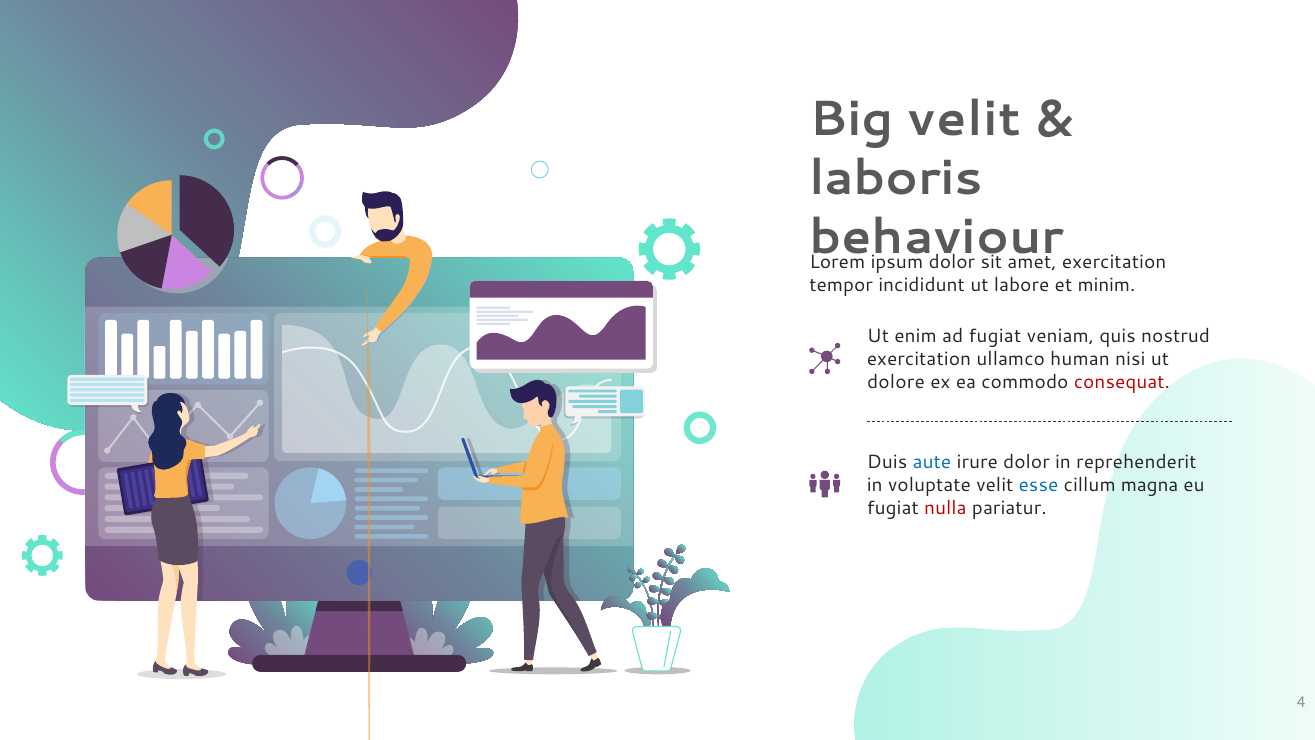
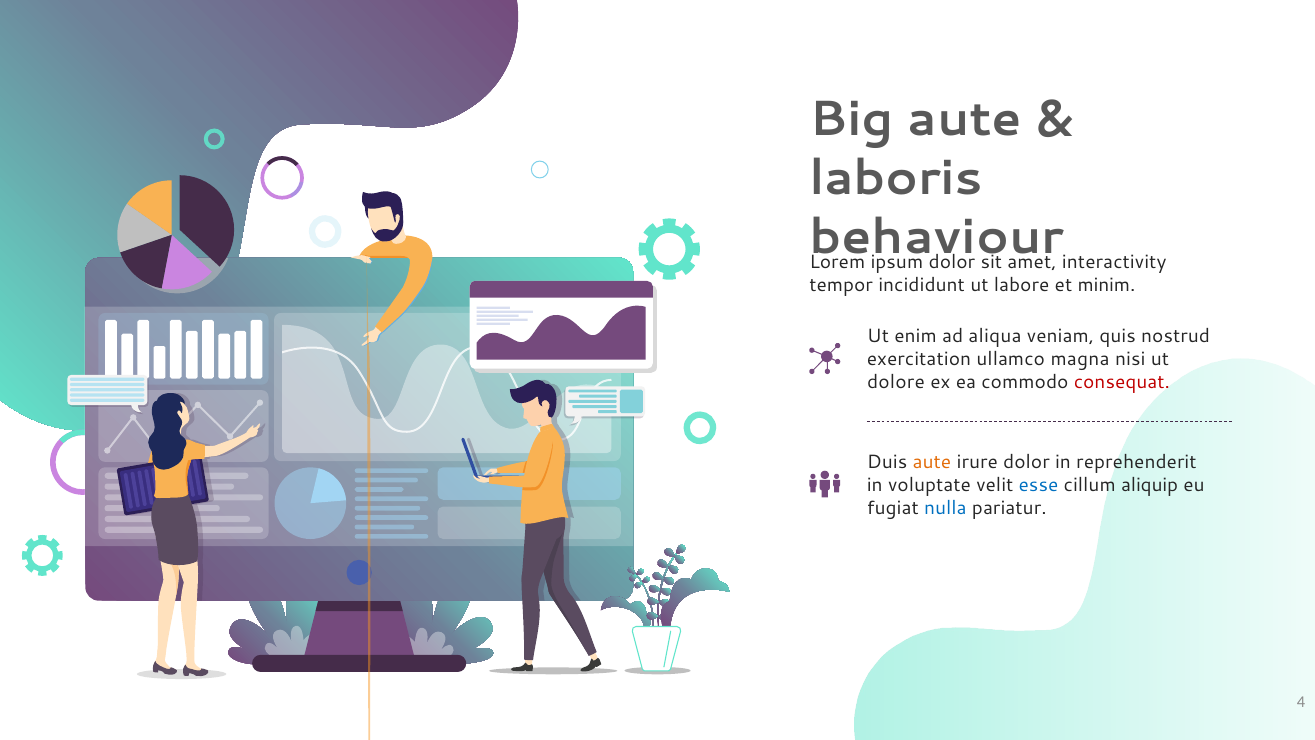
Big velit: velit -> aute
exercitation at (1114, 262): exercitation -> interactivity
ad fugiat: fugiat -> aliqua
human: human -> magna
aute at (932, 462) colour: blue -> orange
magna: magna -> aliquip
nulla colour: red -> blue
